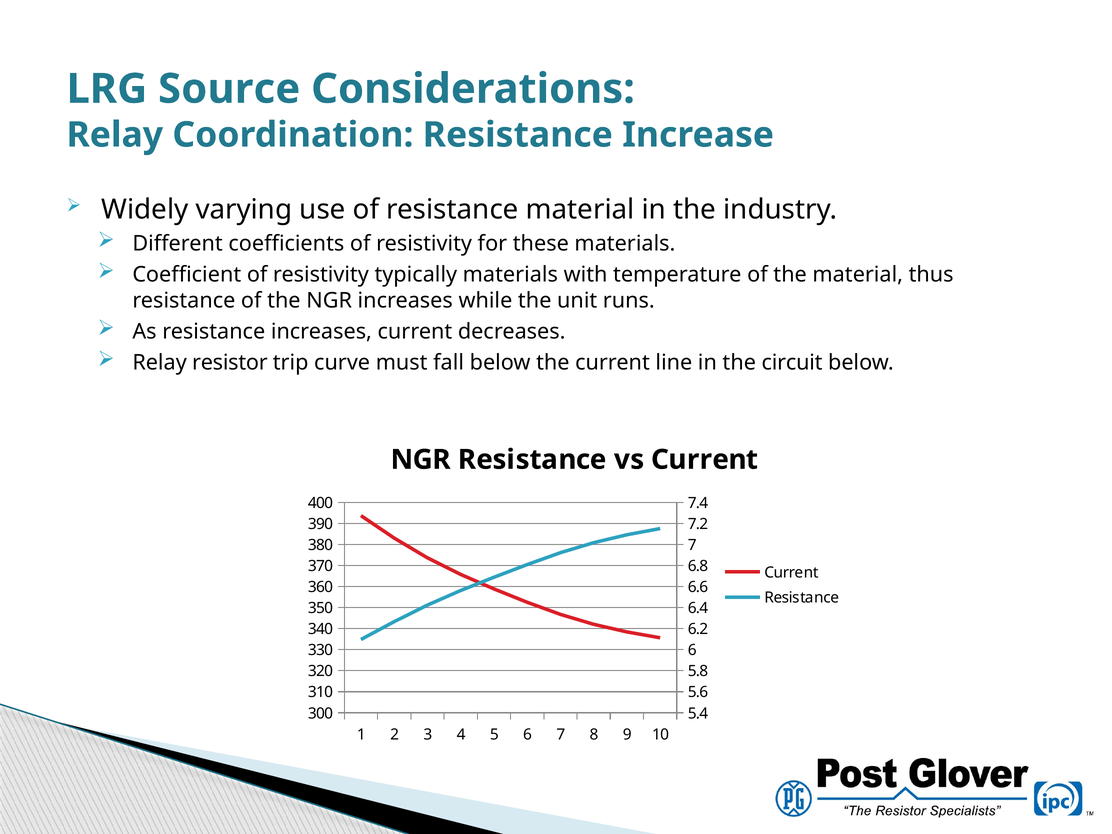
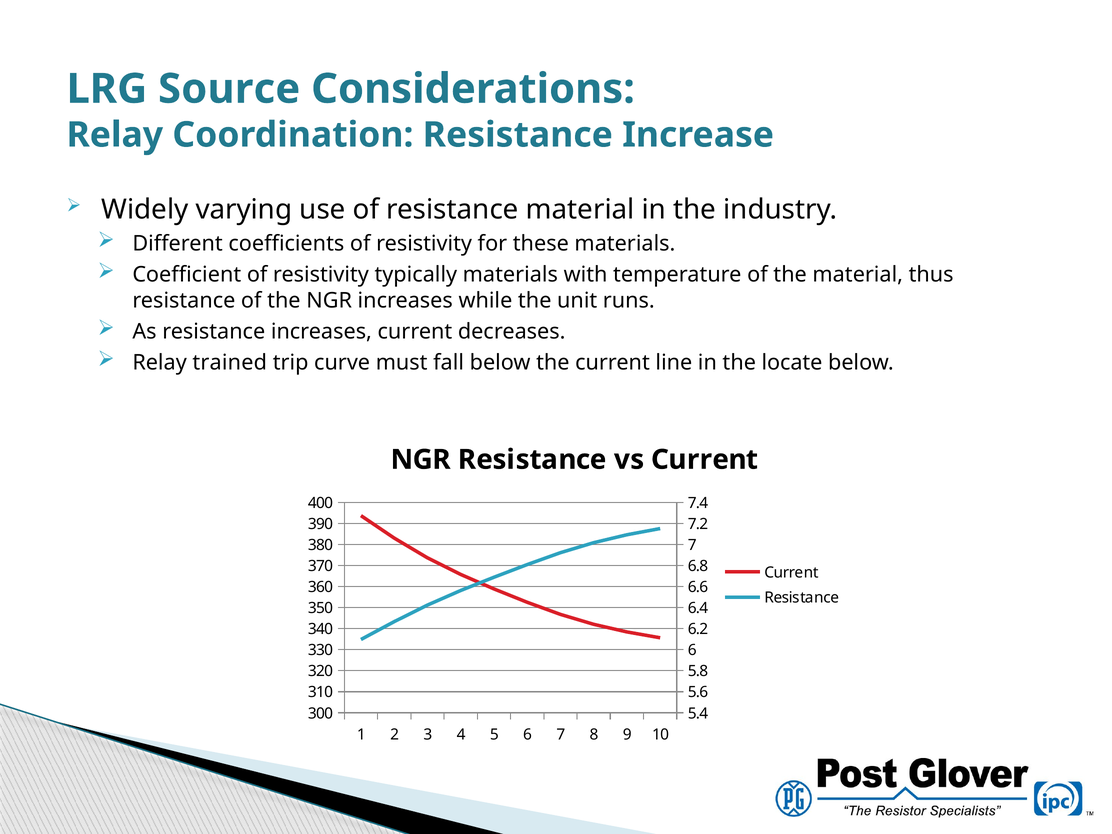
resistor: resistor -> trained
circuit: circuit -> locate
